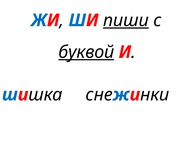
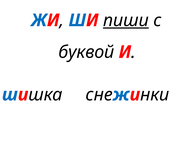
буквой underline: present -> none
